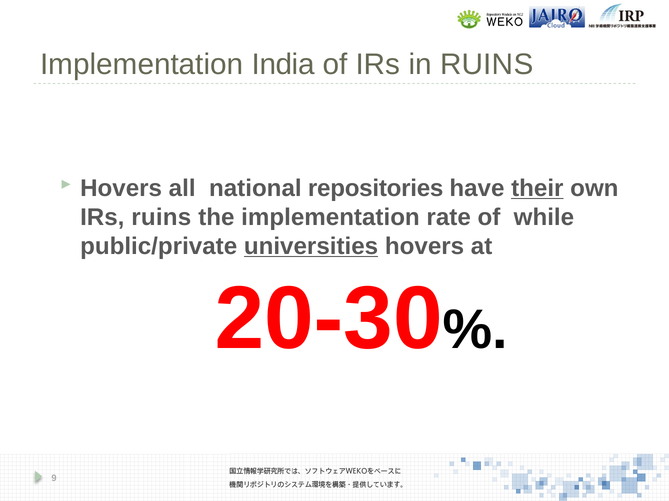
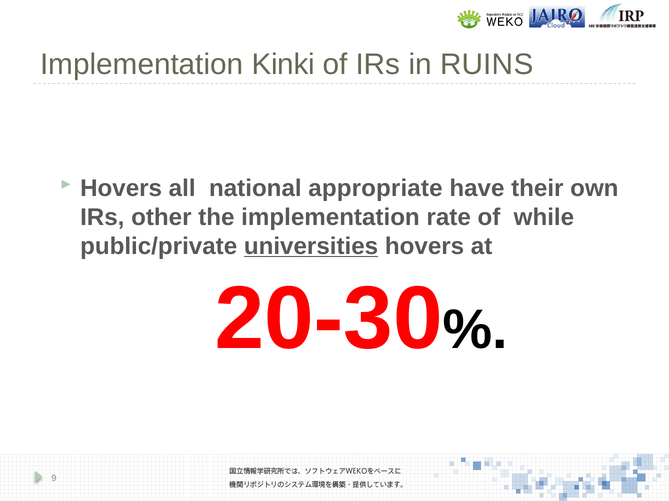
India: India -> Kinki
repositories: repositories -> appropriate
their underline: present -> none
IRs ruins: ruins -> other
